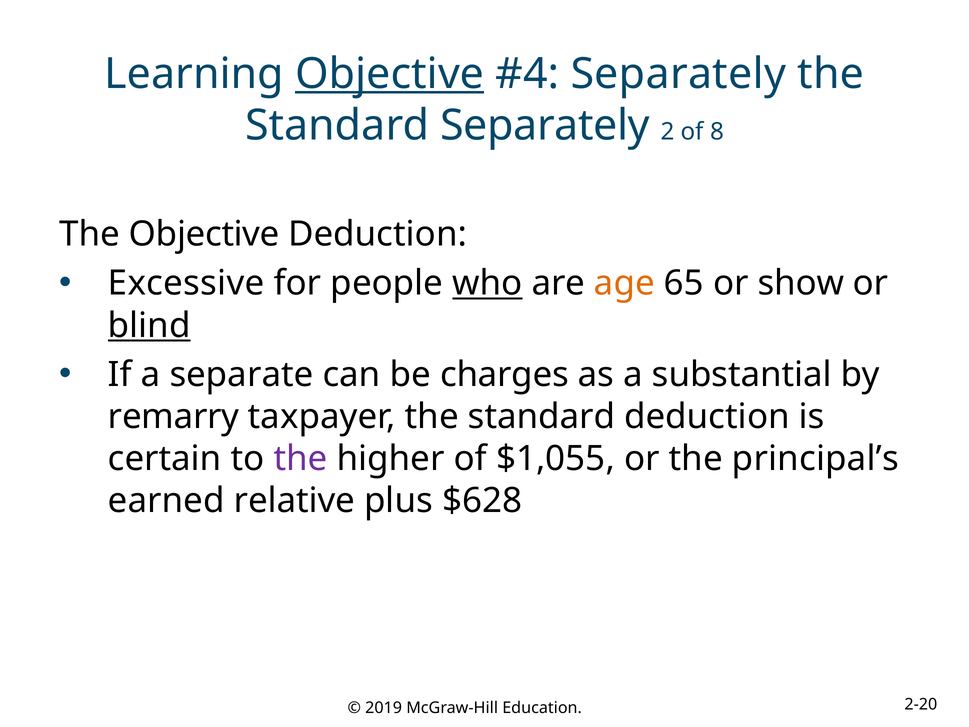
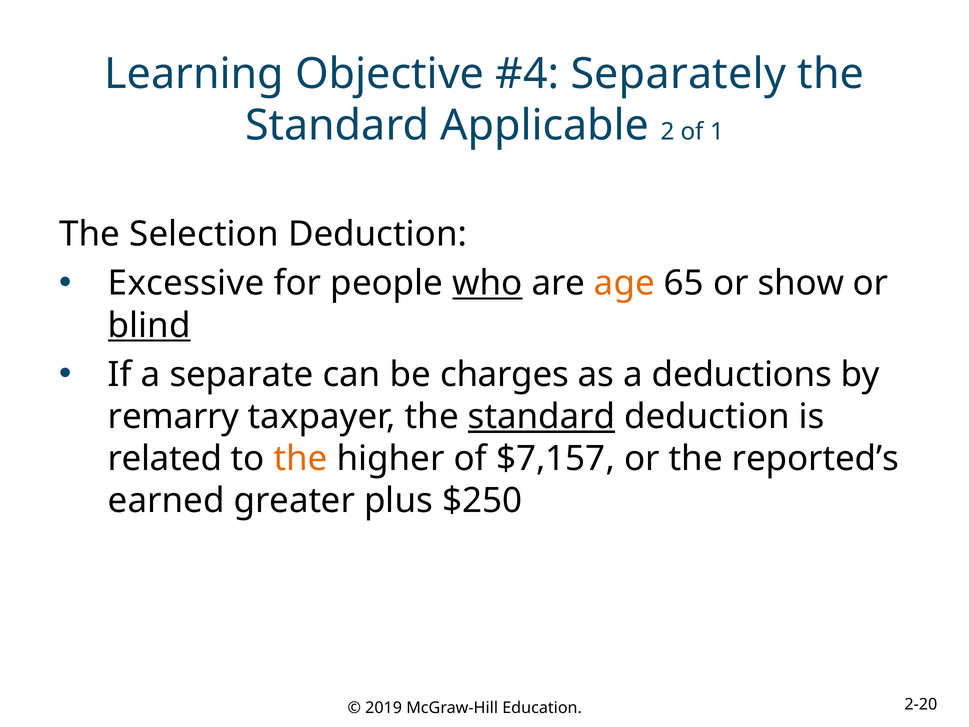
Objective at (390, 74) underline: present -> none
Standard Separately: Separately -> Applicable
8: 8 -> 1
The Objective: Objective -> Selection
substantial: substantial -> deductions
standard at (541, 417) underline: none -> present
certain: certain -> related
the at (301, 459) colour: purple -> orange
$1,055: $1,055 -> $7,157
principal’s: principal’s -> reported’s
relative: relative -> greater
$628: $628 -> $250
